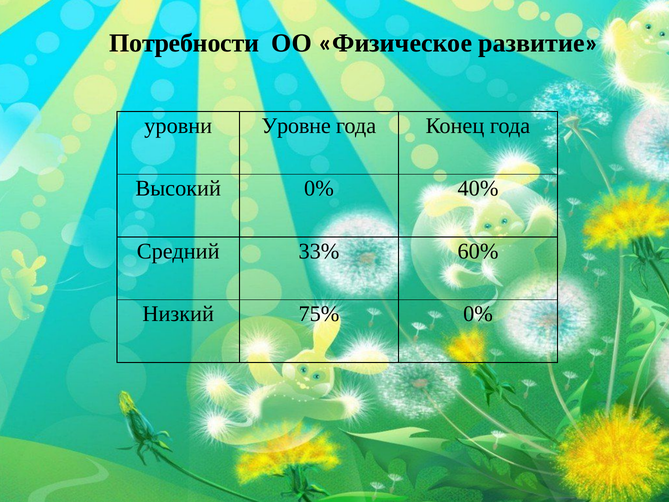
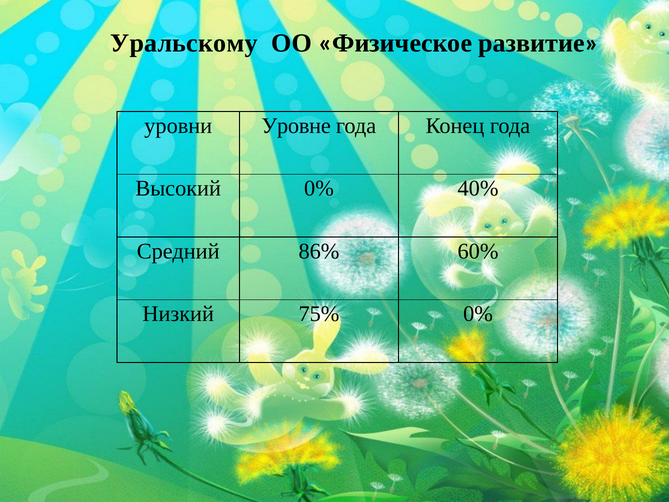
Потребности: Потребности -> Уральскому
33%: 33% -> 86%
